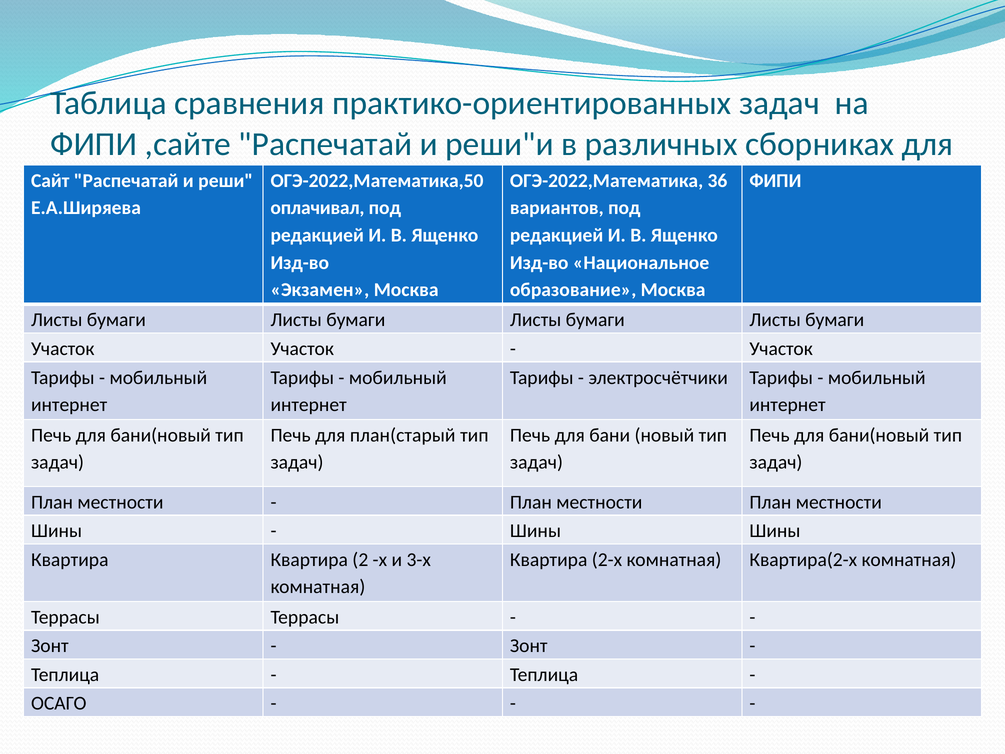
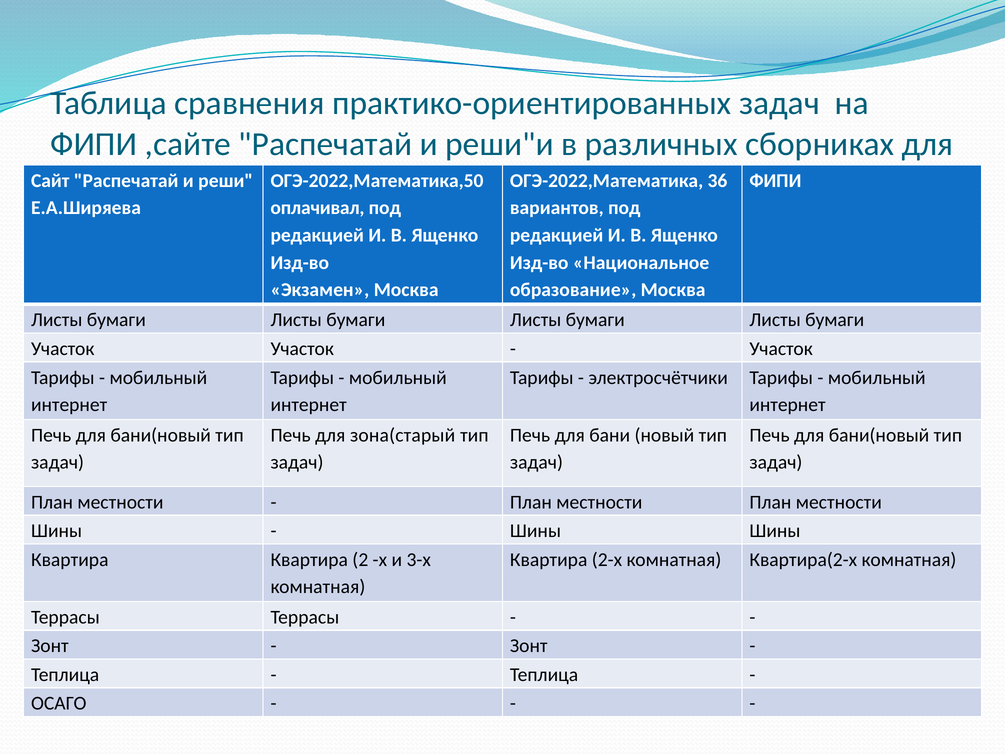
план(старый: план(старый -> зона(старый
